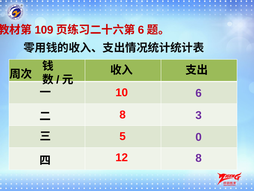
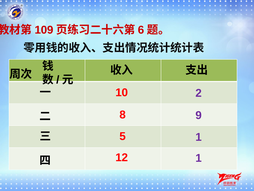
10 6: 6 -> 2
3: 3 -> 9
5 0: 0 -> 1
12 8: 8 -> 1
